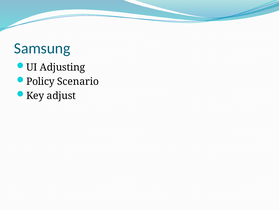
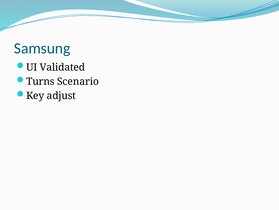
Adjusting: Adjusting -> Validated
Policy: Policy -> Turns
